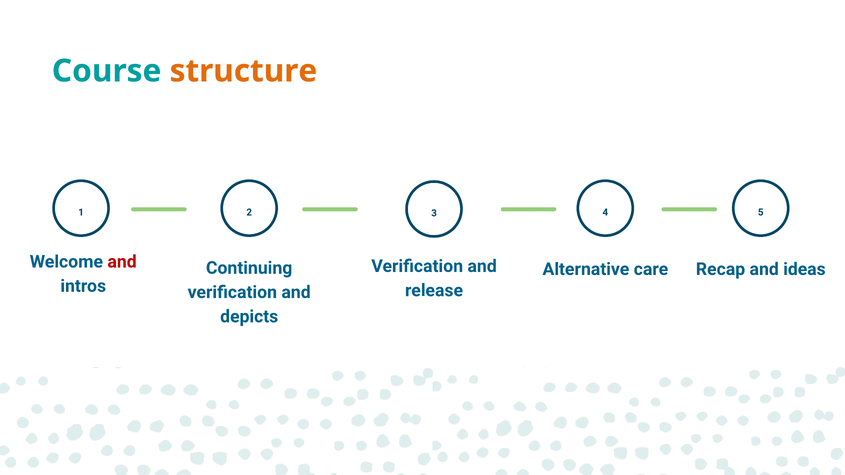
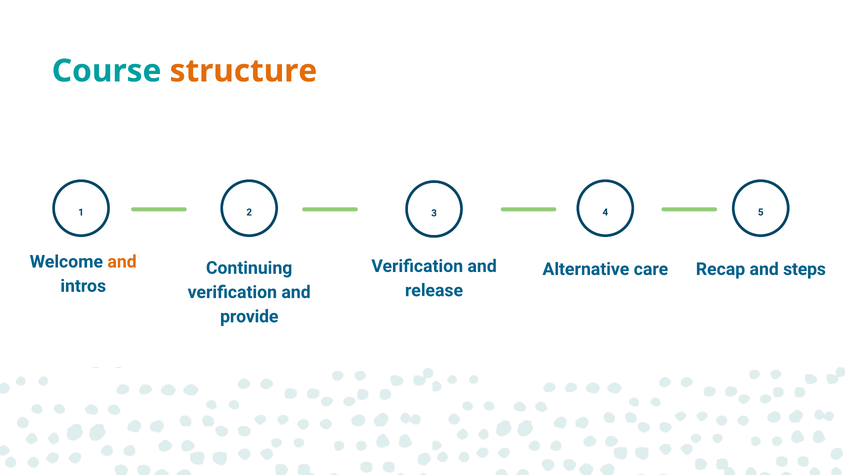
and at (122, 262) colour: red -> orange
ideas: ideas -> steps
depicts: depicts -> provide
